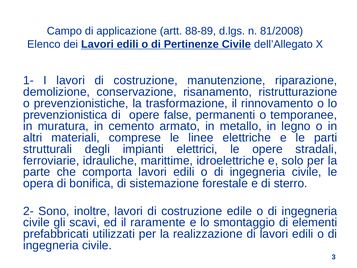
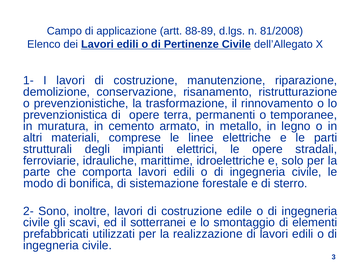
false: false -> terra
opera: opera -> modo
raramente: raramente -> sotterranei
